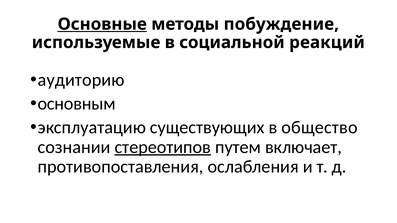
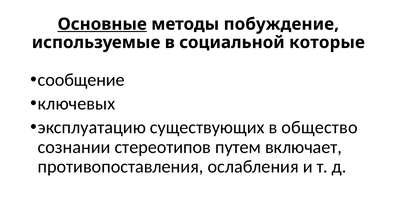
реакций: реакций -> которые
аудиторию: аудиторию -> сообщение
основным: основным -> ключевых
стереотипов underline: present -> none
